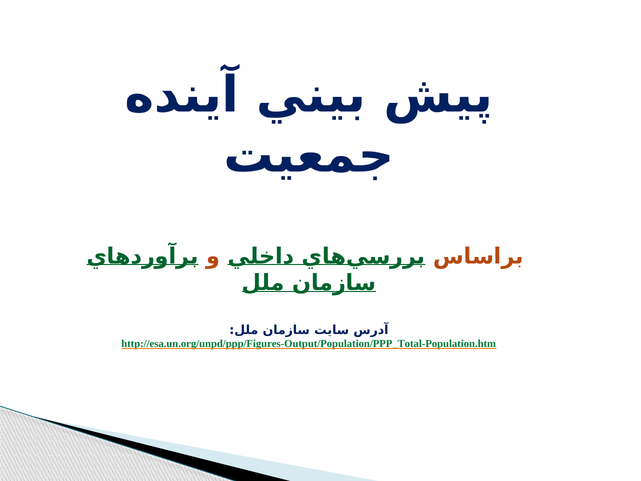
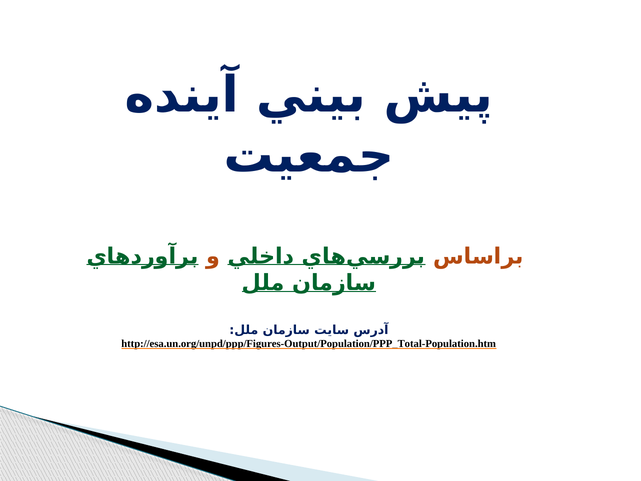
http://esa.un.org/unpd/ppp/Figures-Output/Population/PPP_Total-Population.htm colour: green -> black
